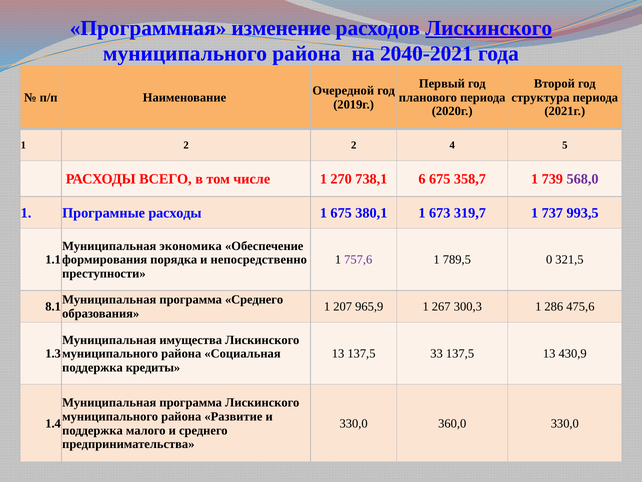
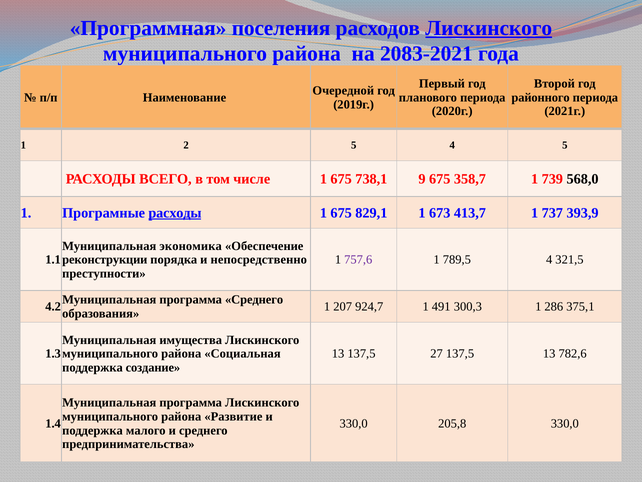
изменение: изменение -> поселения
2040-2021: 2040-2021 -> 2083-2021
структура: структура -> районного
2 2: 2 -> 5
числе 1 270: 270 -> 675
6: 6 -> 9
568,0 colour: purple -> black
расходы at (175, 213) underline: none -> present
380,1: 380,1 -> 829,1
319,7: 319,7 -> 413,7
993,5: 993,5 -> 393,9
формирования: формирования -> реконструкции
789,5 0: 0 -> 4
8.1: 8.1 -> 4.2
965,9: 965,9 -> 924,7
267: 267 -> 491
475,6: 475,6 -> 375,1
33: 33 -> 27
430,9: 430,9 -> 782,6
кредиты: кредиты -> создание
360,0: 360,0 -> 205,8
